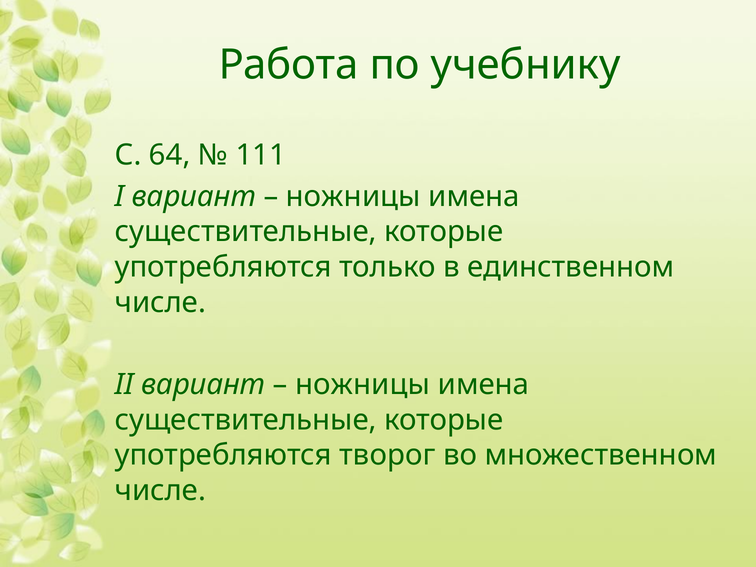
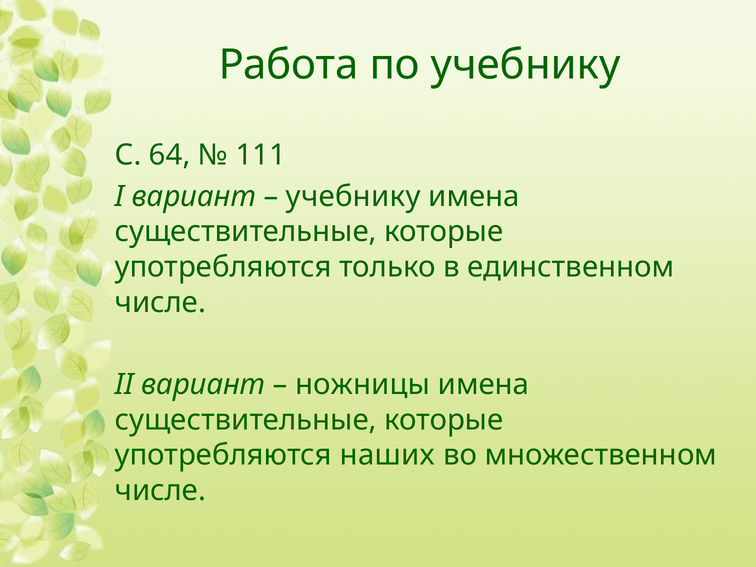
ножницы at (353, 196): ножницы -> учебнику
творог: творог -> наших
